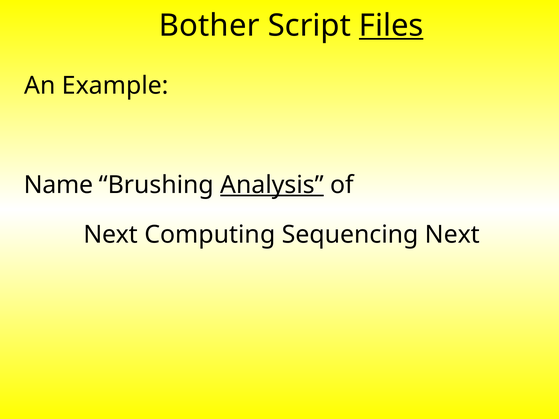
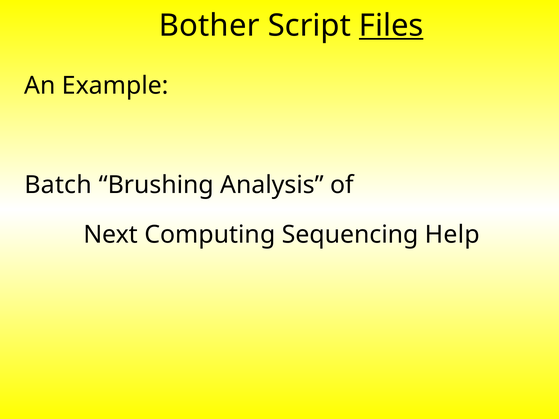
Name: Name -> Batch
Analysis underline: present -> none
Sequencing Next: Next -> Help
